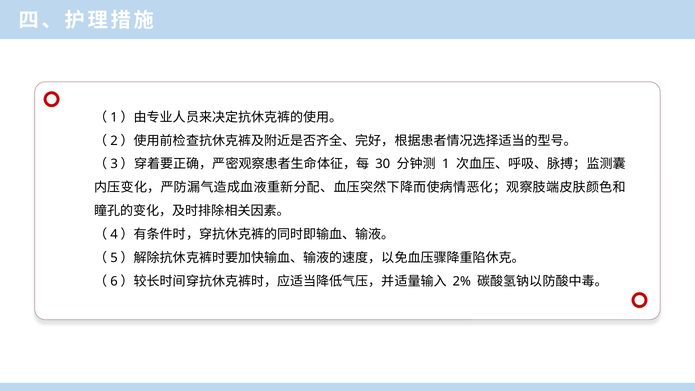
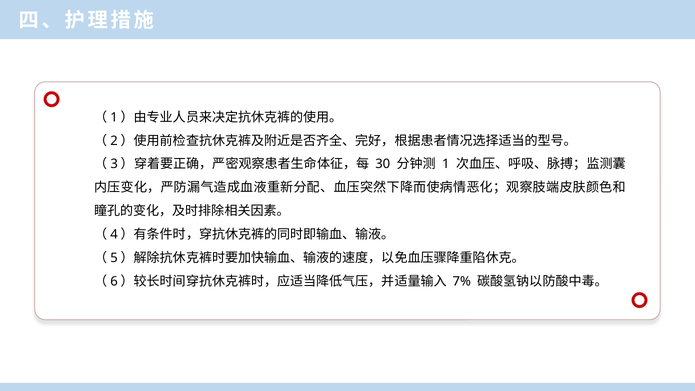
2%: 2% -> 7%
